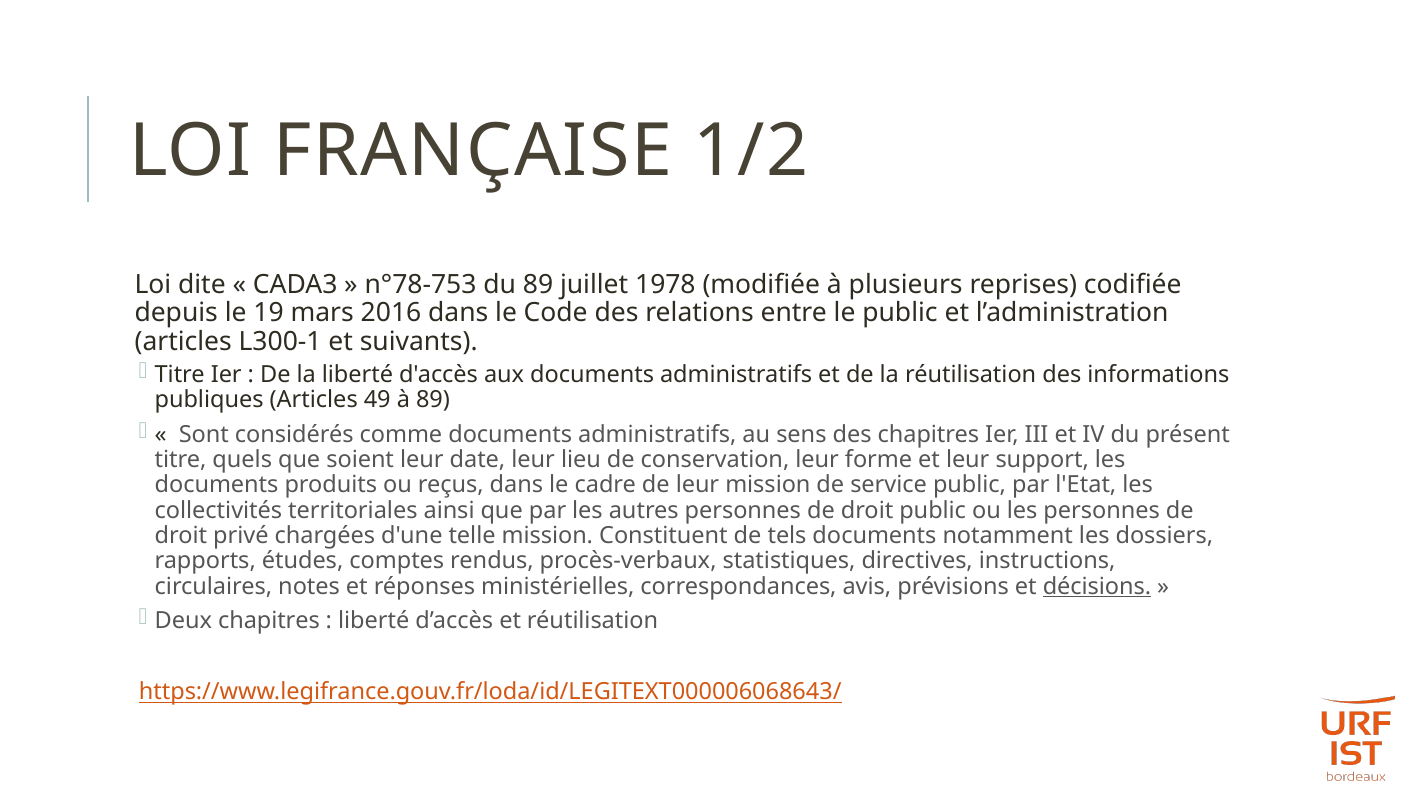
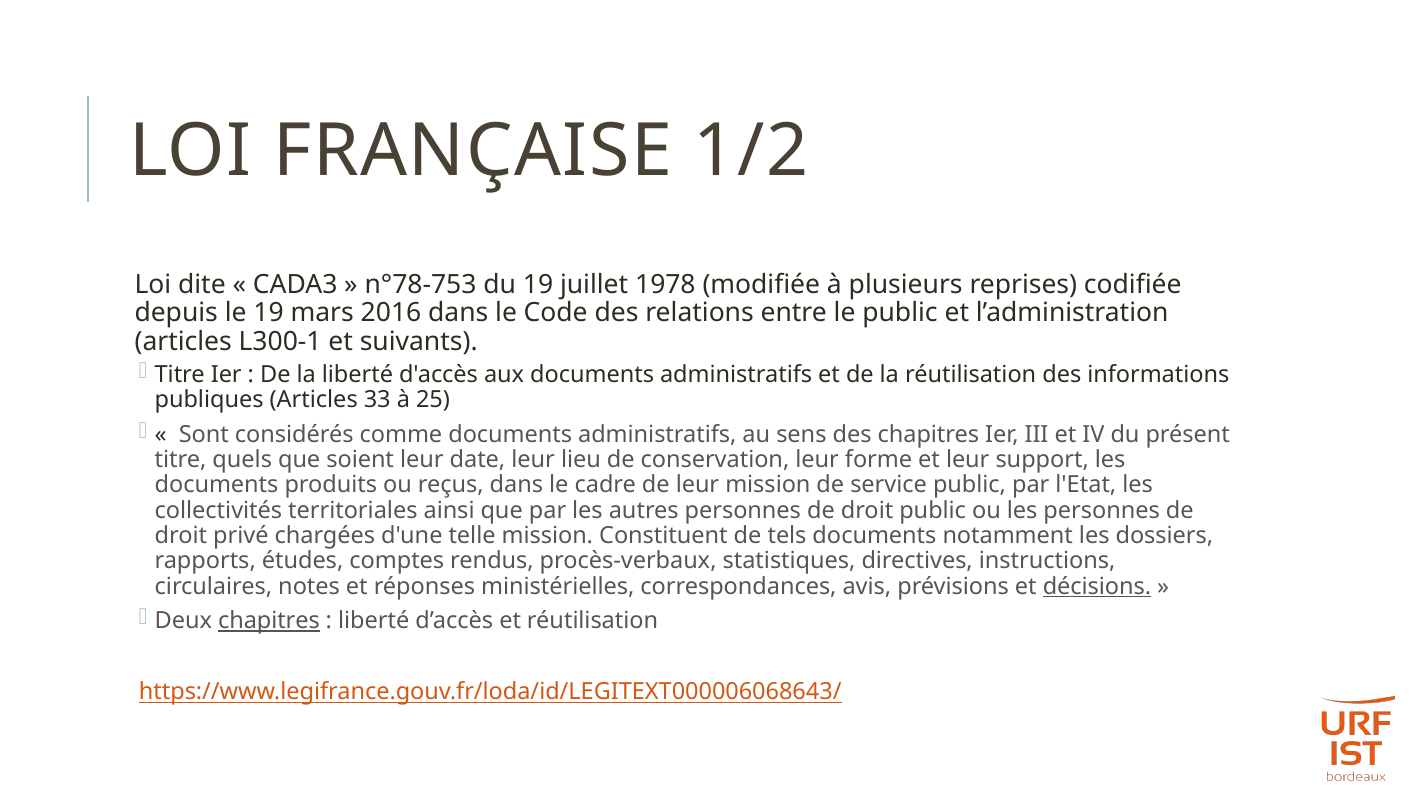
du 89: 89 -> 19
49: 49 -> 33
à 89: 89 -> 25
chapitres at (269, 621) underline: none -> present
